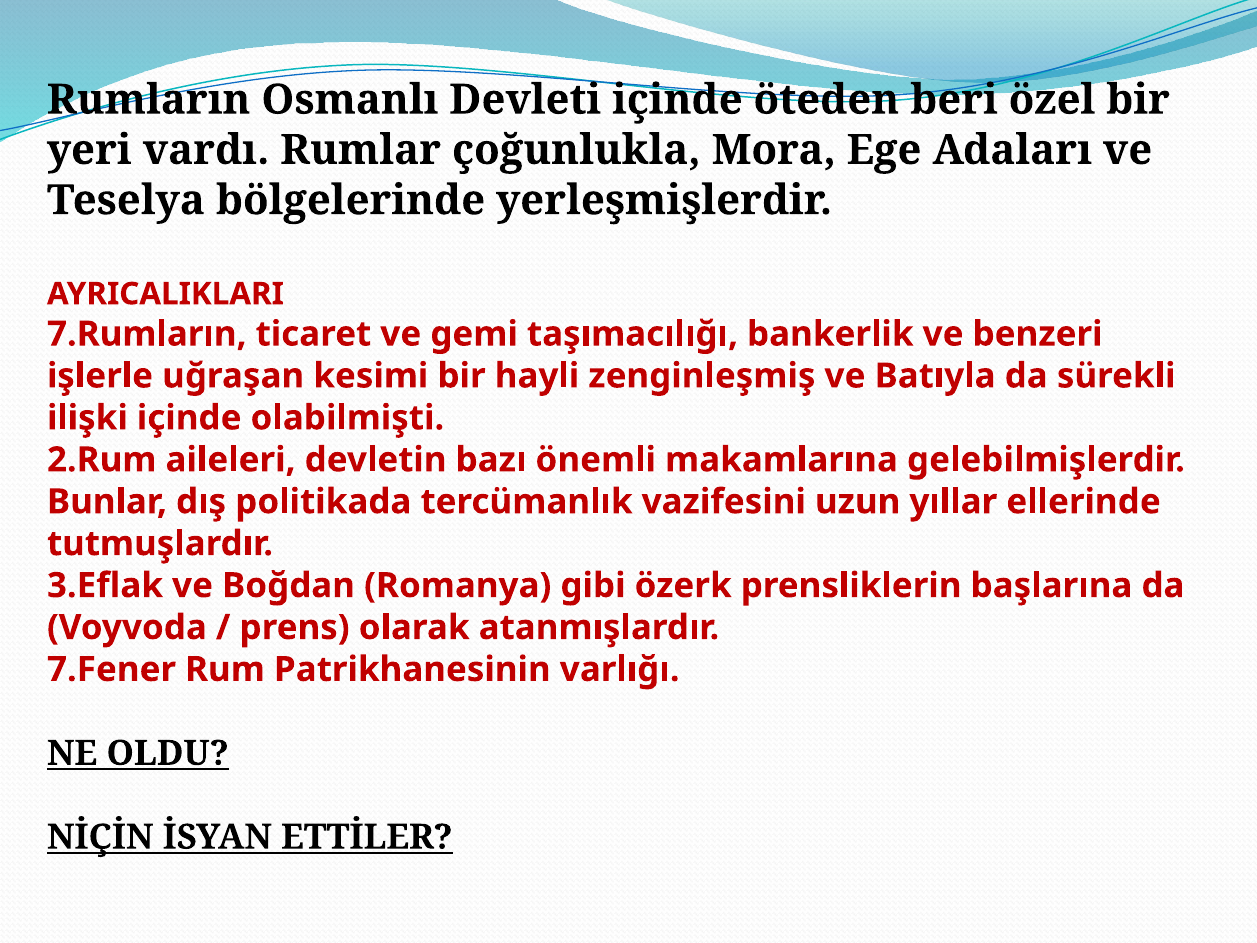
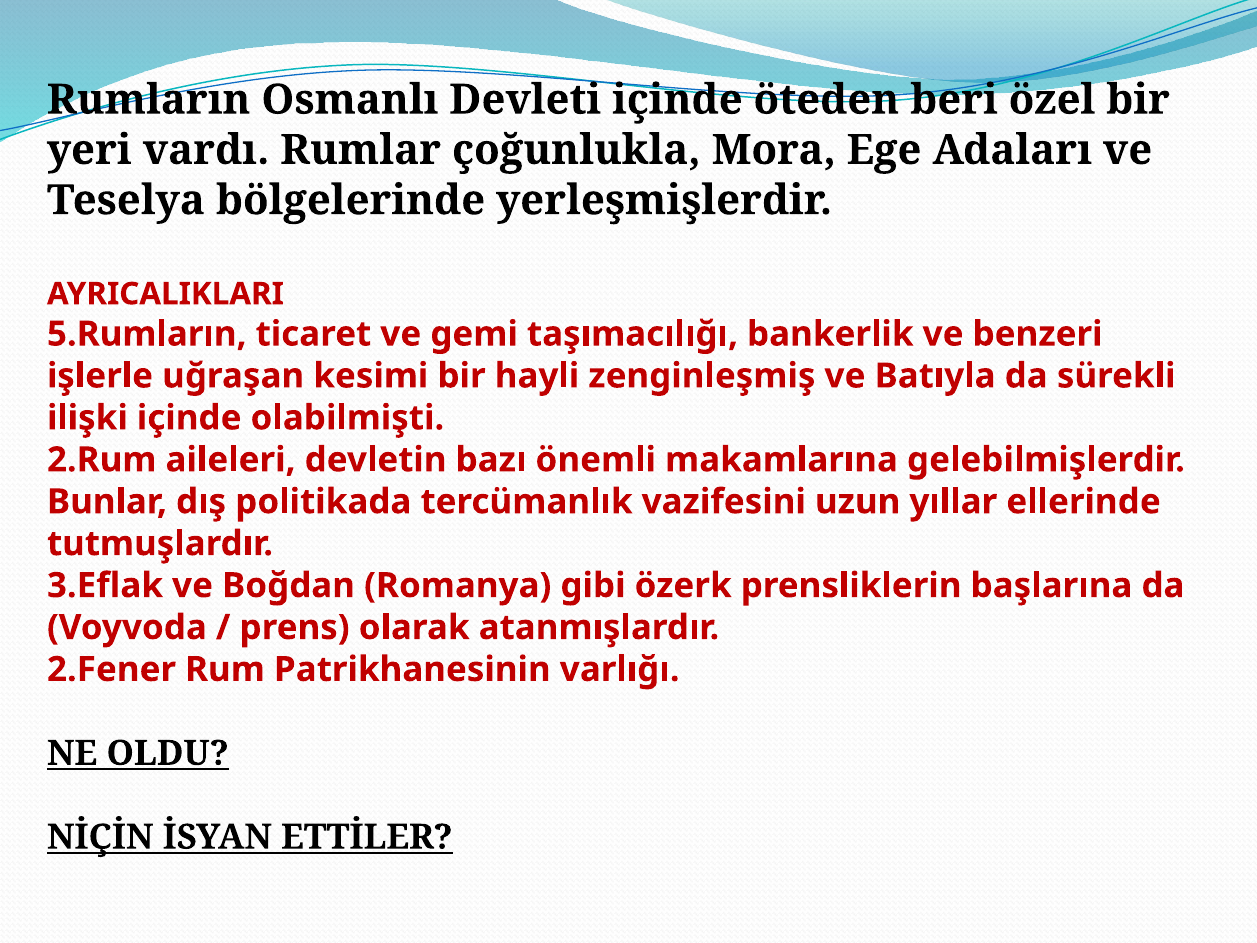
7.Rumların: 7.Rumların -> 5.Rumların
7.Fener: 7.Fener -> 2.Fener
